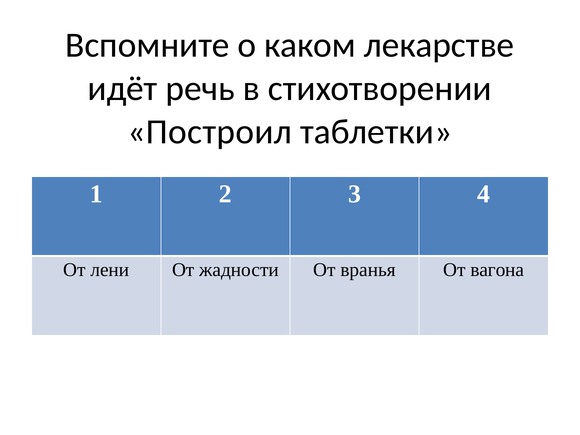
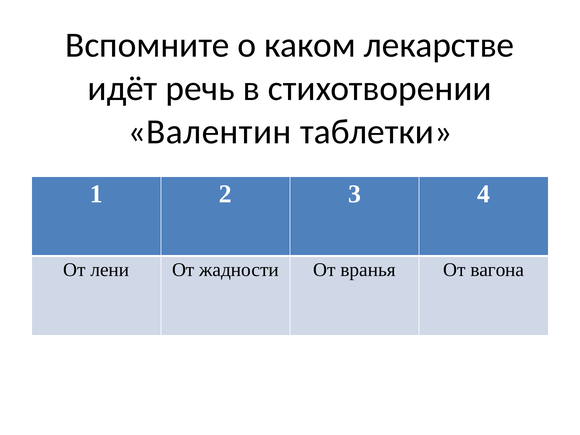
Построил: Построил -> Валентин
